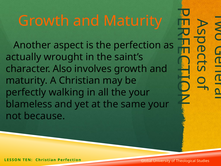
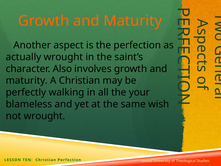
same your: your -> wish
not because: because -> wrought
